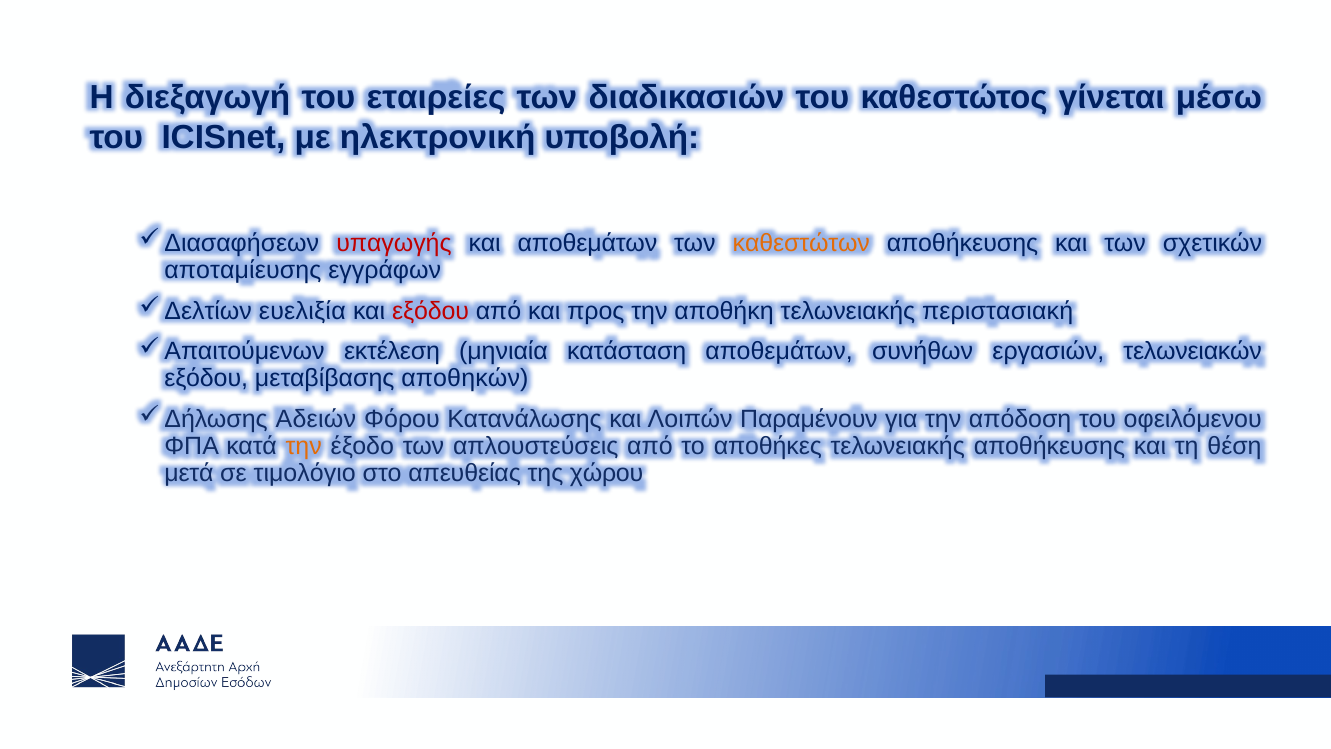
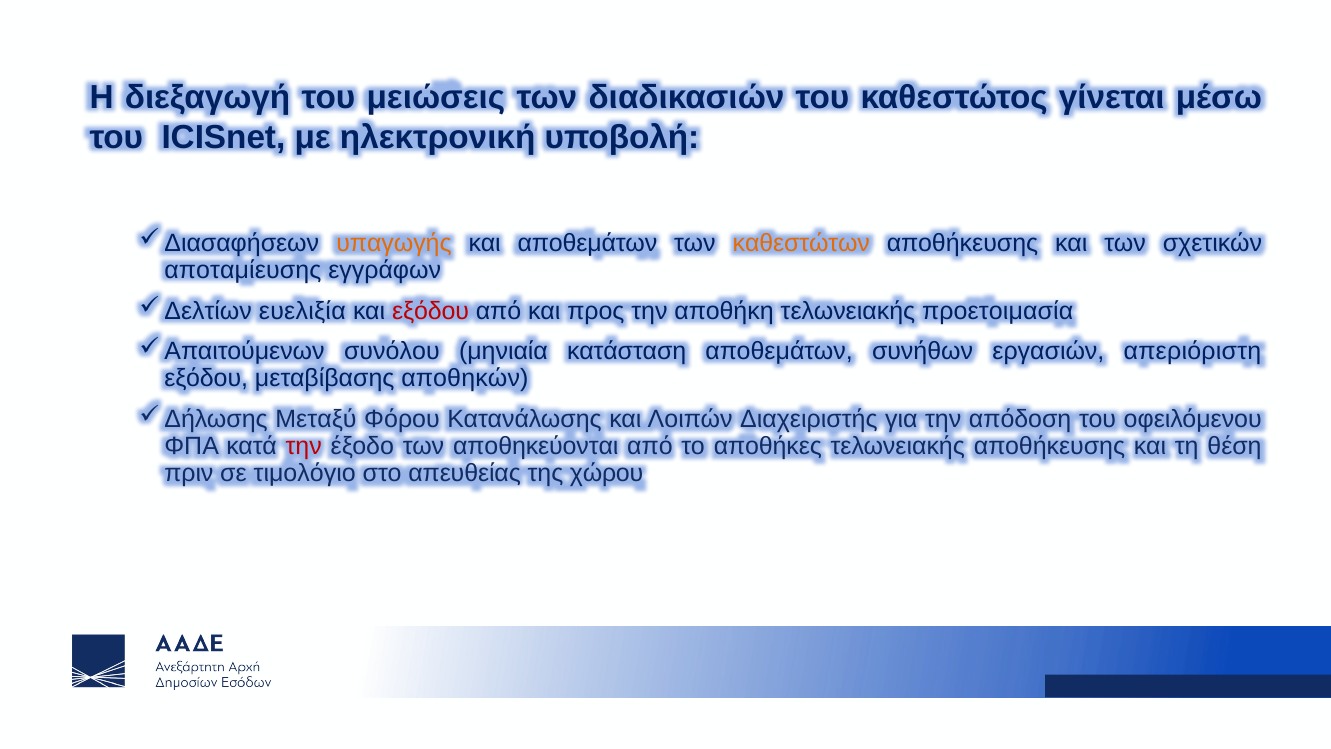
εταιρείες: εταιρείες -> μειώσεις
υπαγωγής colour: red -> orange
περιστασιακή: περιστασιακή -> προετοιμασία
εκτέλεση: εκτέλεση -> συνόλου
τελωνειακών: τελωνειακών -> απεριόριστη
Αδειών: Αδειών -> Μεταξύ
Παραμένουν: Παραμένουν -> Διαχειριστής
την at (304, 446) colour: orange -> red
απλουστεύσεις: απλουστεύσεις -> αποθηκεύονται
μετά: μετά -> πριν
